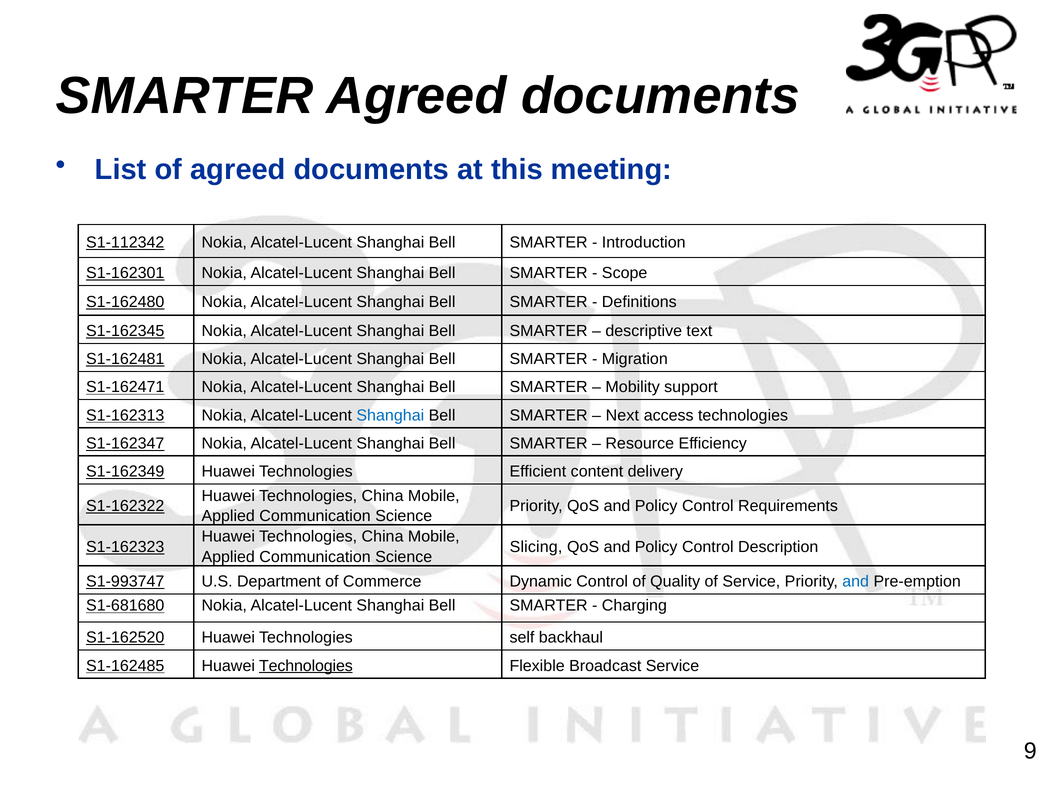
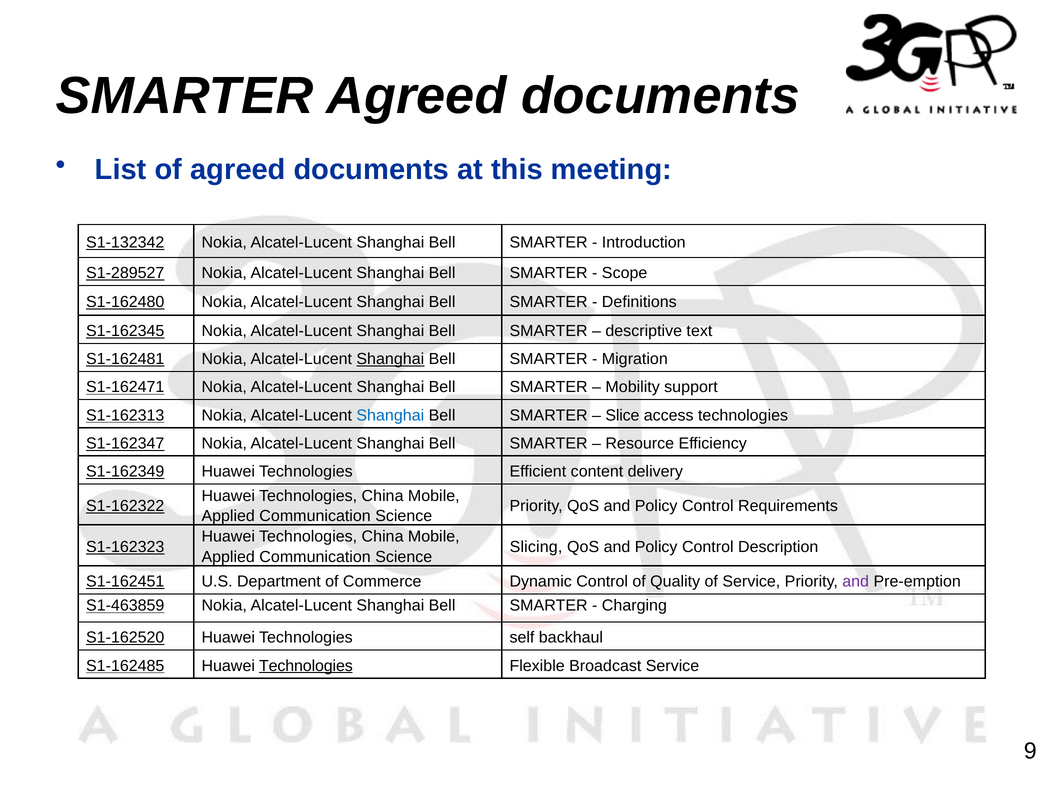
S1-112342: S1-112342 -> S1-132342
S1-162301: S1-162301 -> S1-289527
Shanghai at (390, 359) underline: none -> present
Next: Next -> Slice
S1-993747: S1-993747 -> S1-162451
and at (856, 582) colour: blue -> purple
S1-681680: S1-681680 -> S1-463859
